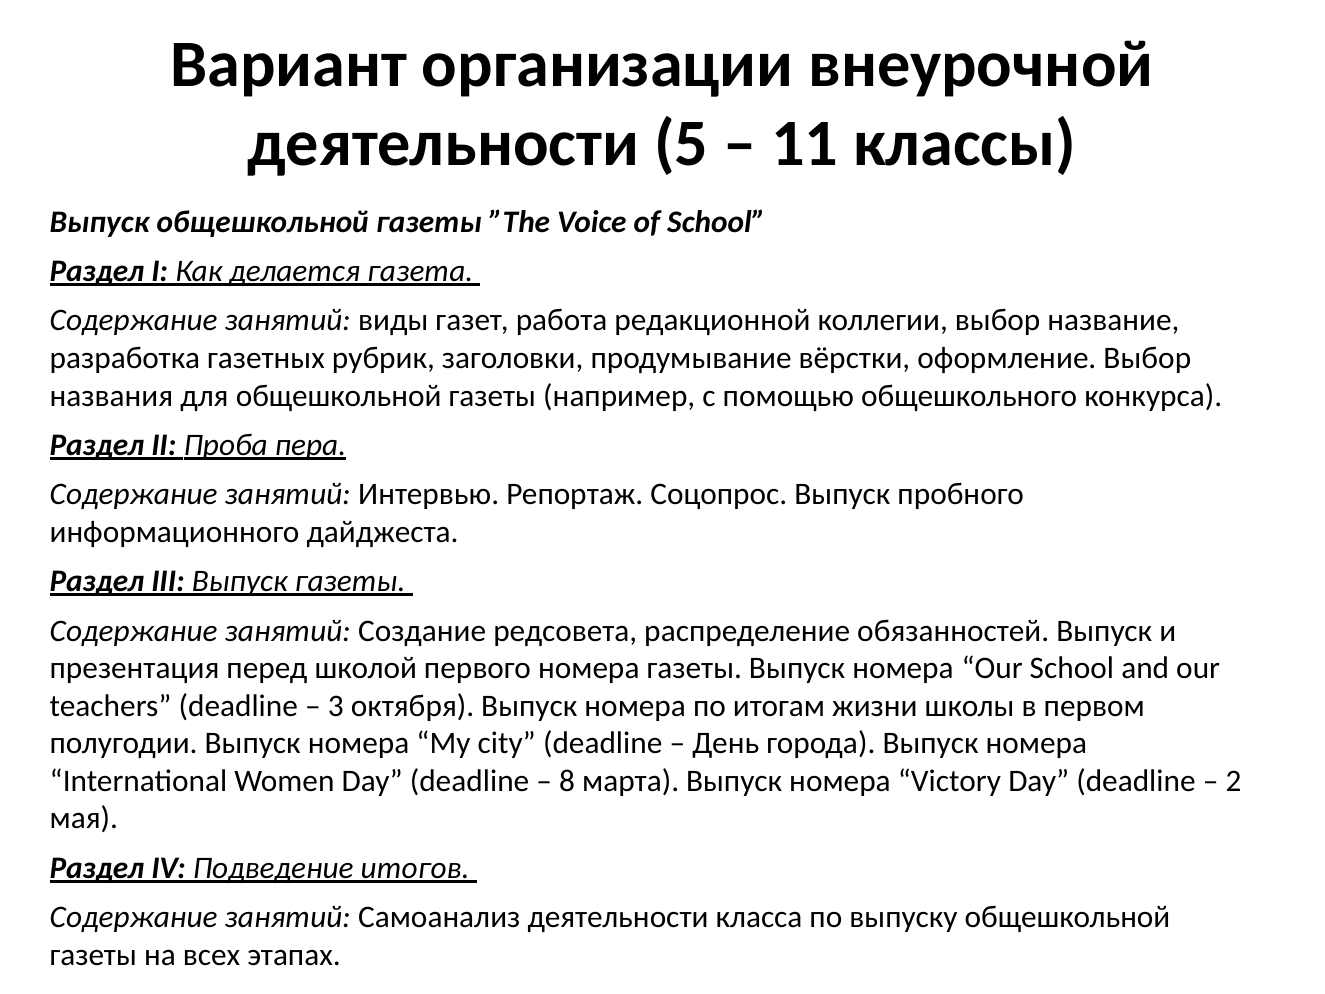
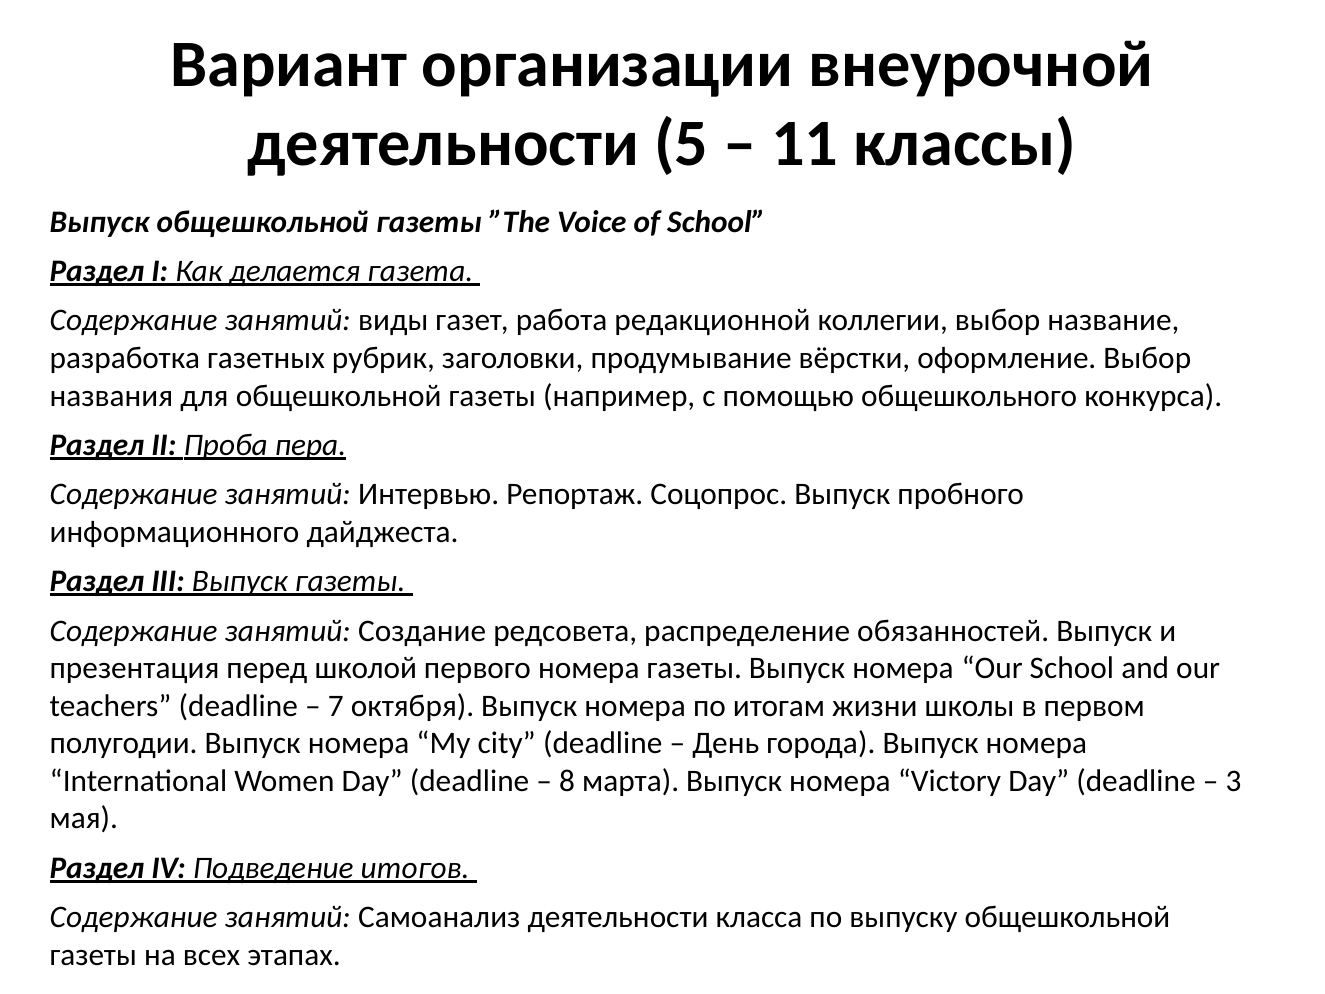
3: 3 -> 7
2: 2 -> 3
